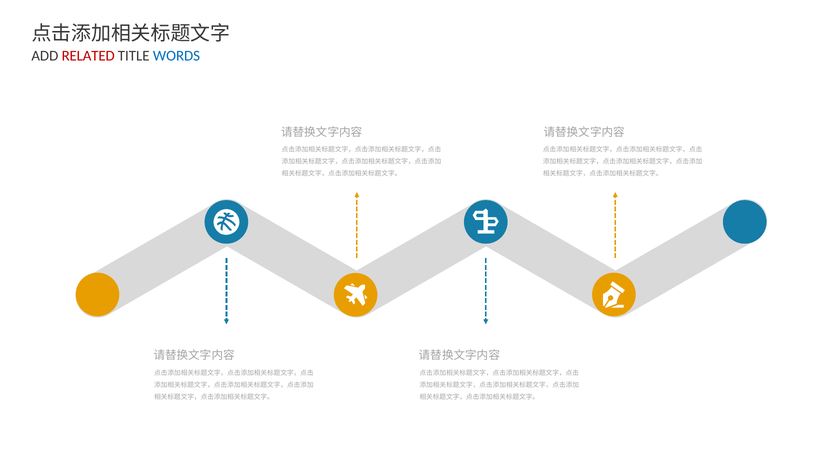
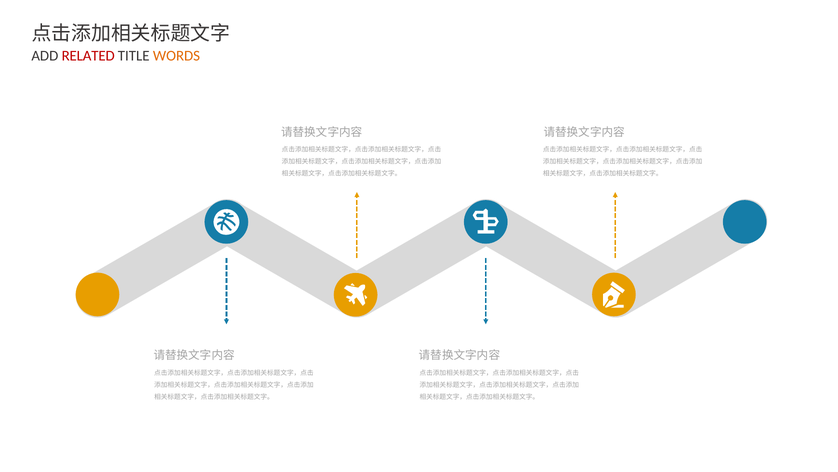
WORDS colour: blue -> orange
